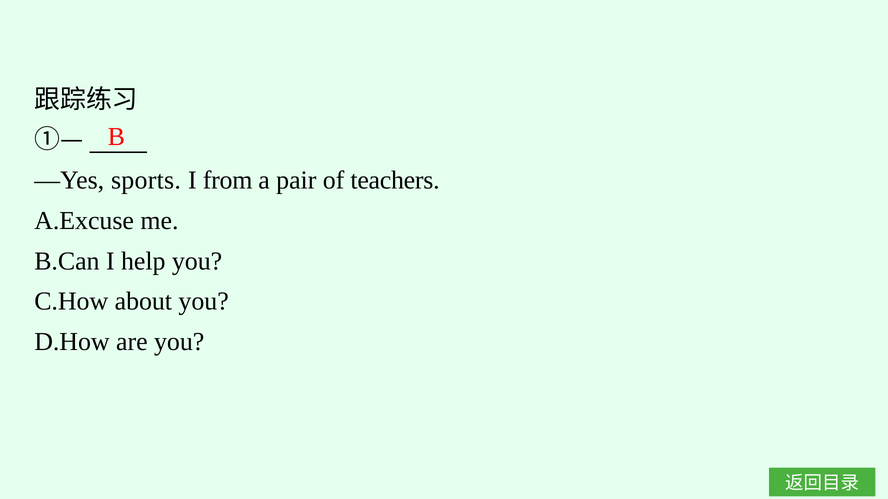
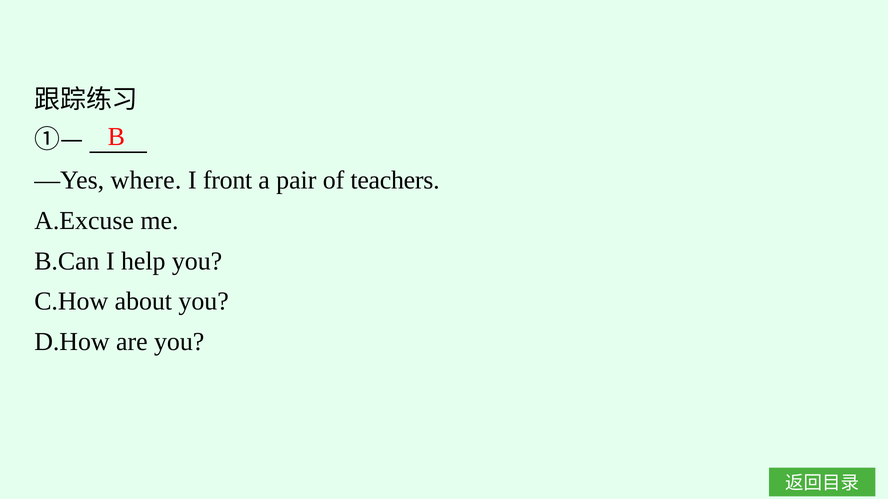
sports: sports -> where
from: from -> front
